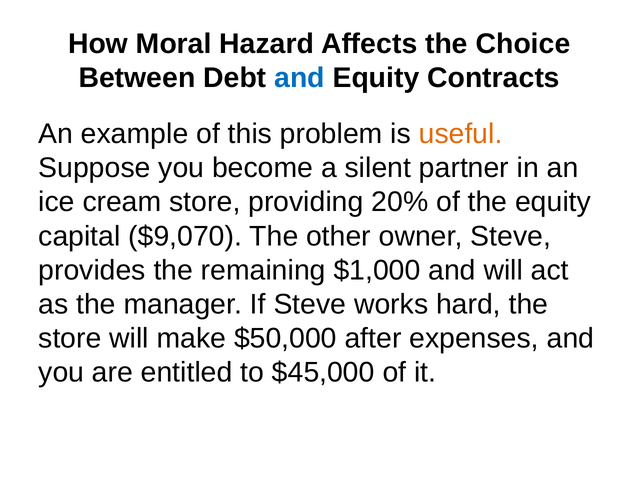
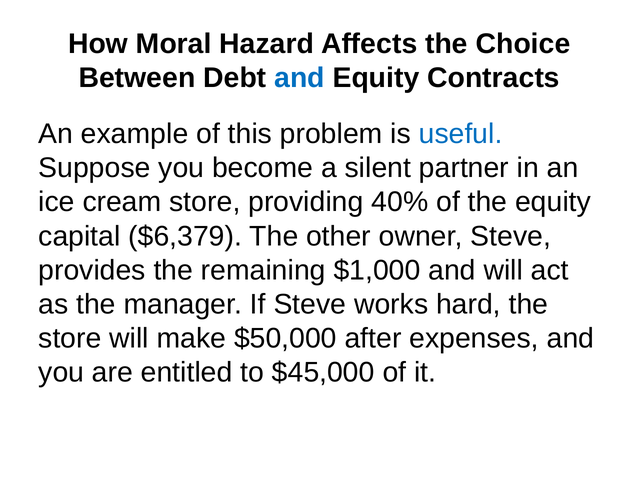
useful colour: orange -> blue
20%: 20% -> 40%
$9,070: $9,070 -> $6,379
